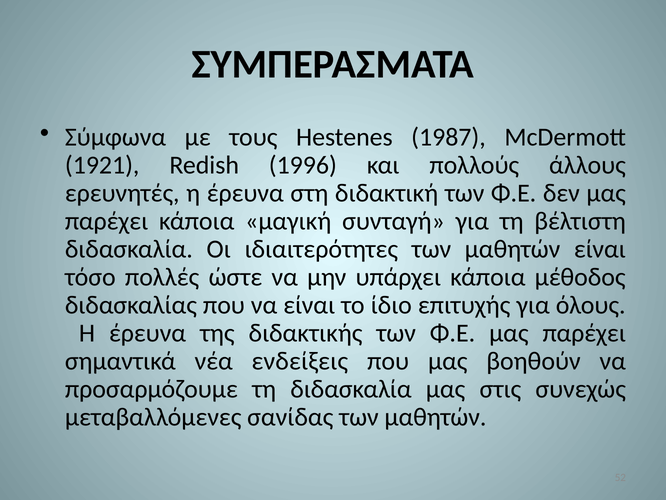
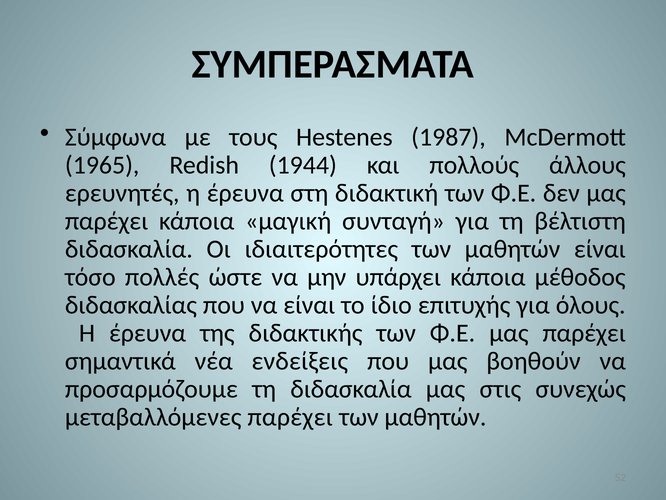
1921: 1921 -> 1965
1996: 1996 -> 1944
μεταβαλλόμενες σανίδας: σανίδας -> παρέχει
